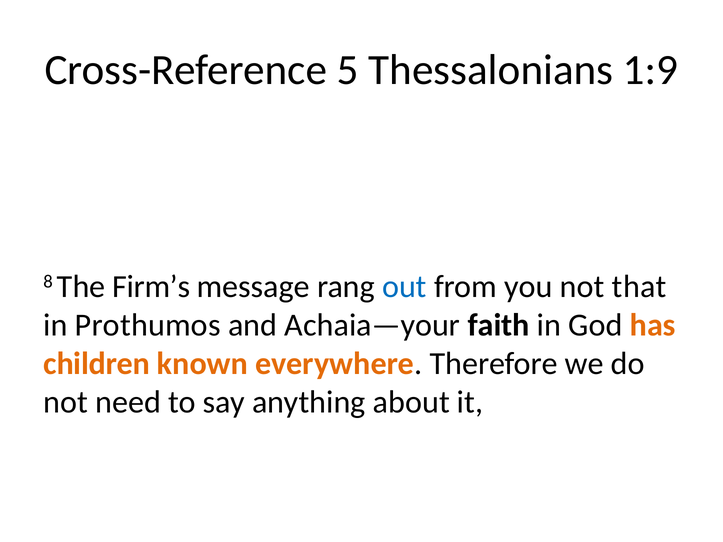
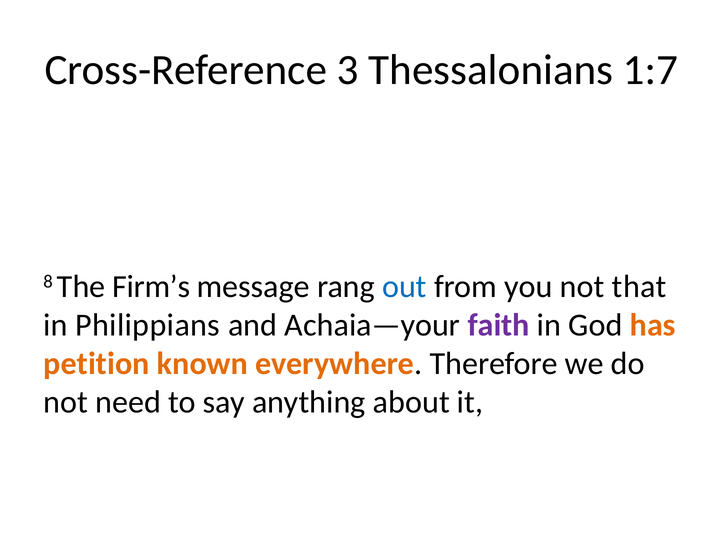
5: 5 -> 3
1:9: 1:9 -> 1:7
Prothumos: Prothumos -> Philippians
faith colour: black -> purple
children: children -> petition
